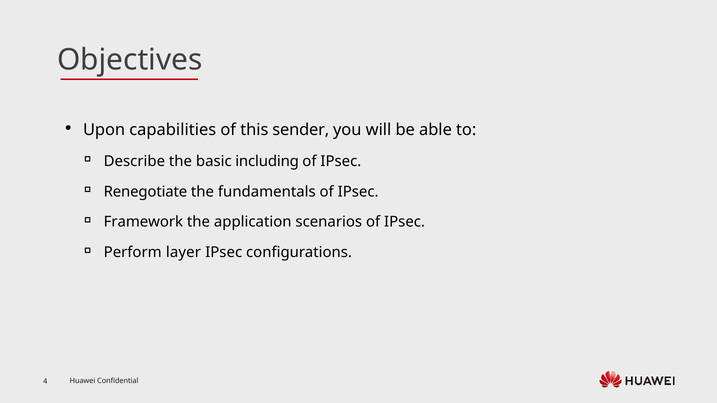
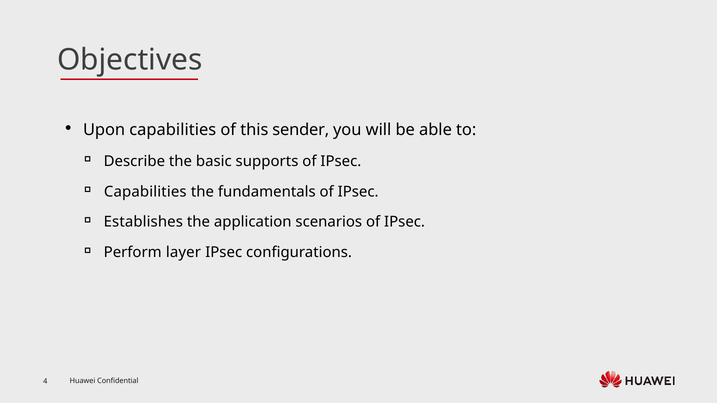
including: including -> supports
Renegotiate at (145, 192): Renegotiate -> Capabilities
Framework: Framework -> Establishes
